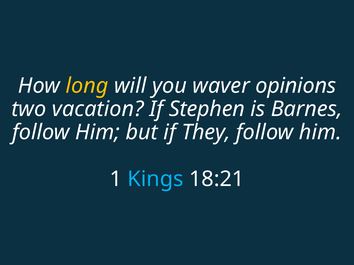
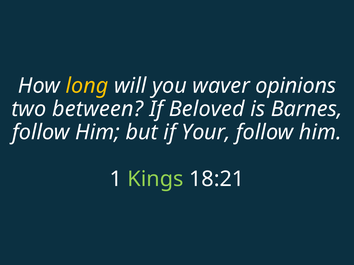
vacation: vacation -> between
Stephen: Stephen -> Beloved
They: They -> Your
Kings colour: light blue -> light green
